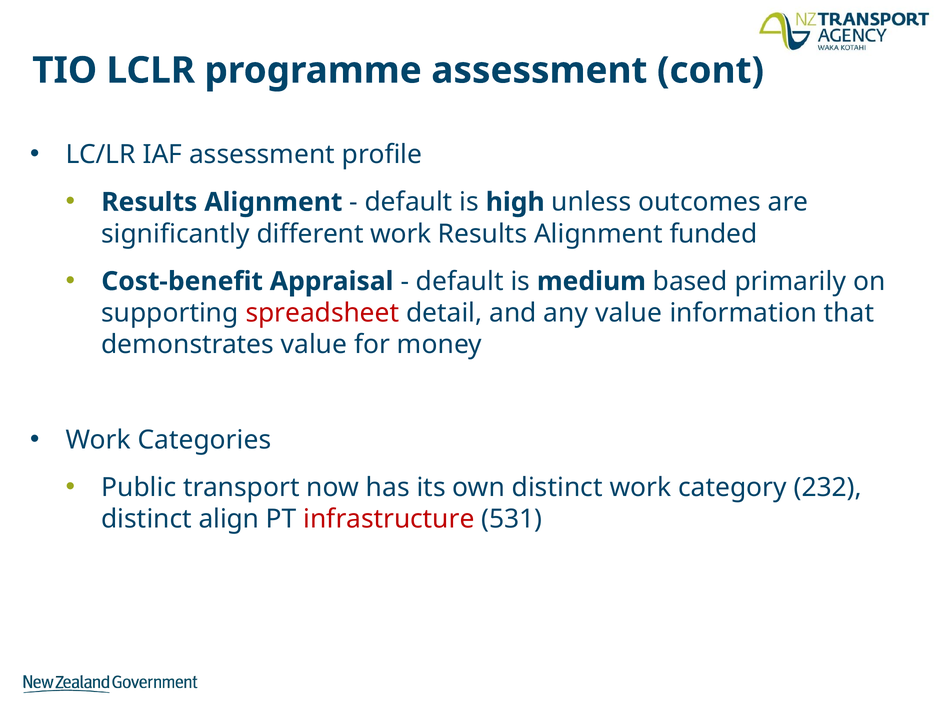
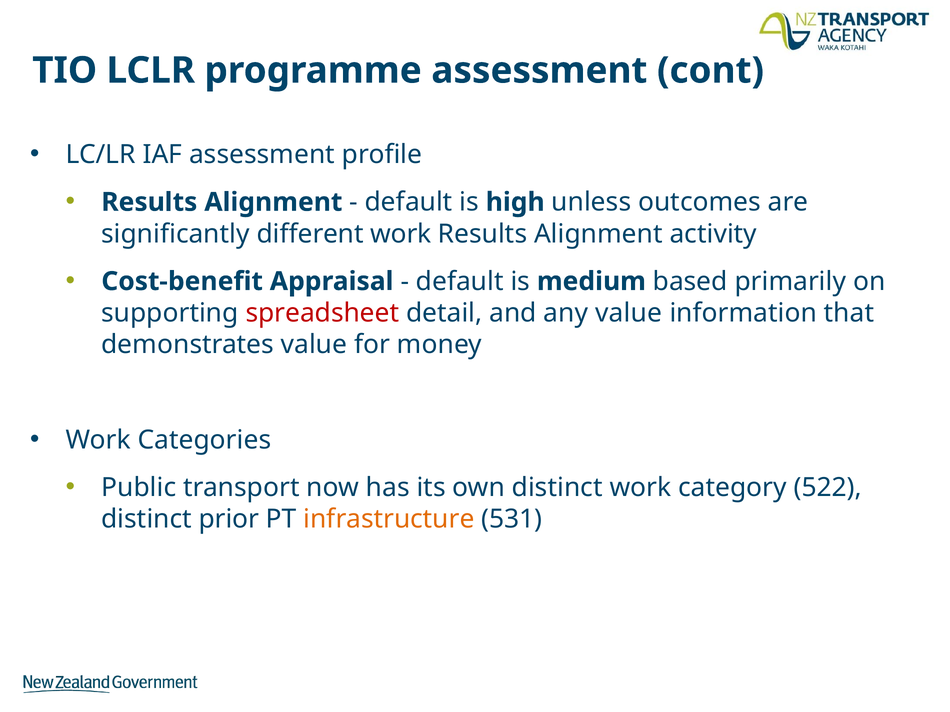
funded: funded -> activity
232: 232 -> 522
align: align -> prior
infrastructure colour: red -> orange
